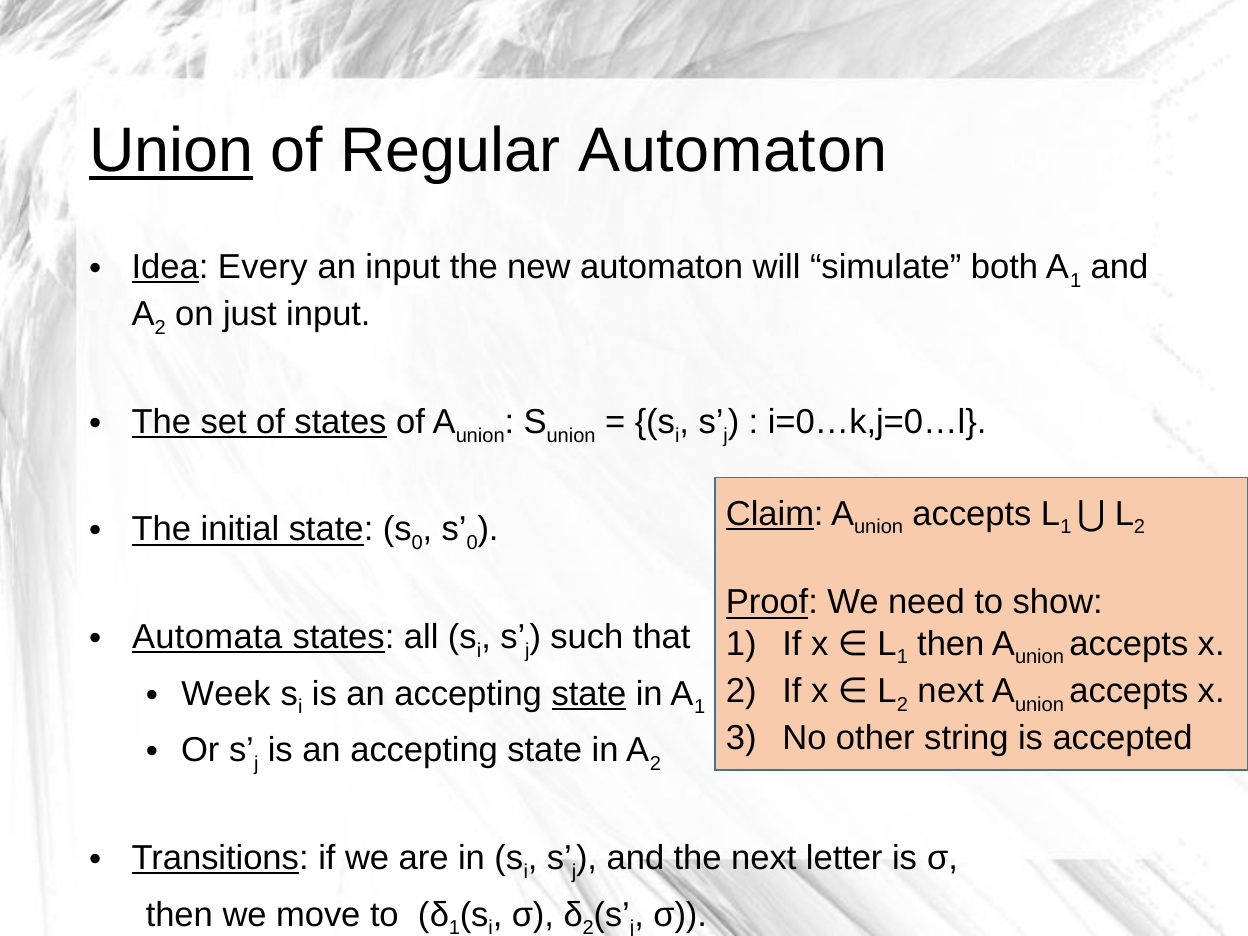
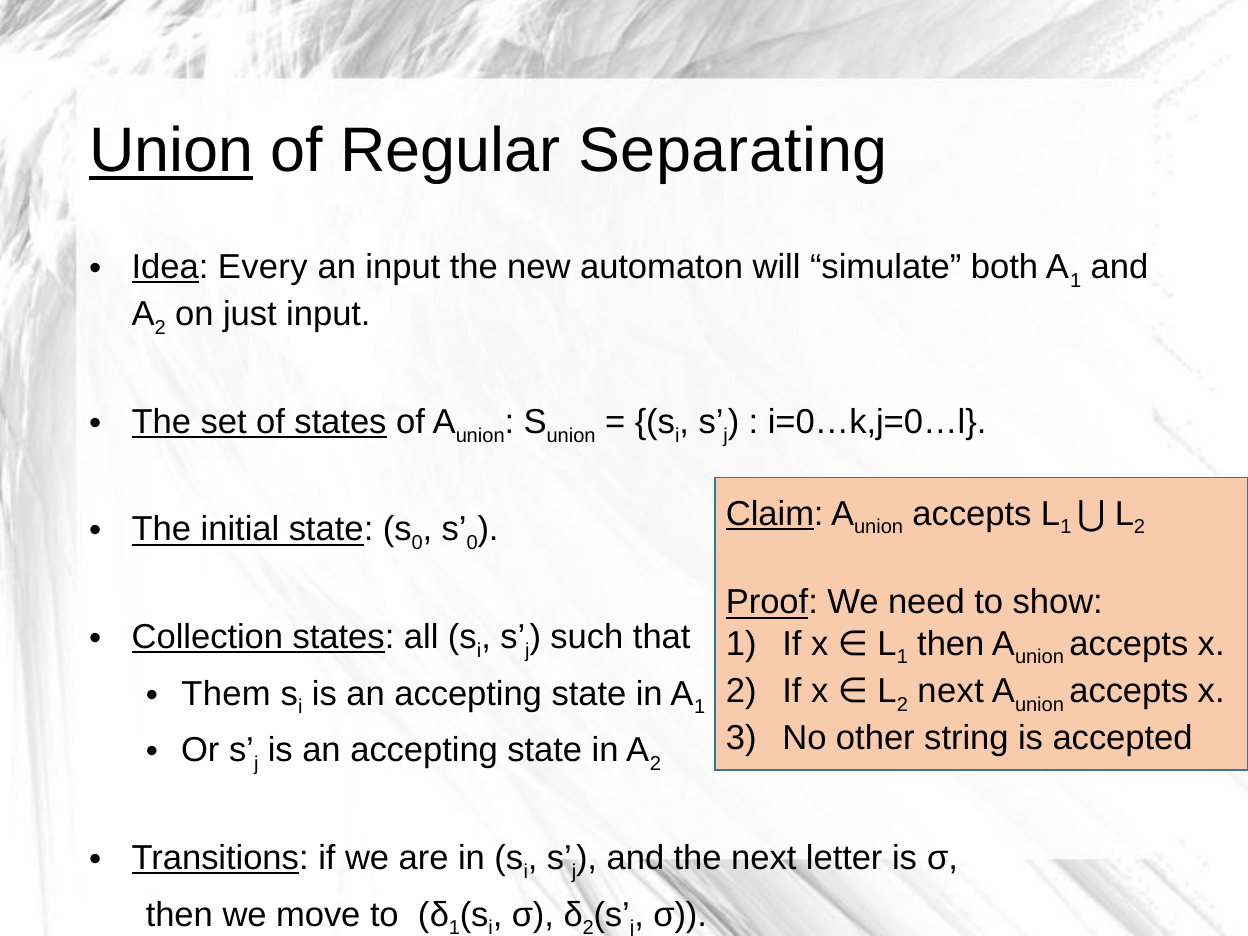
Regular Automaton: Automaton -> Separating
Automata: Automata -> Collection
Week: Week -> Them
state at (589, 694) underline: present -> none
